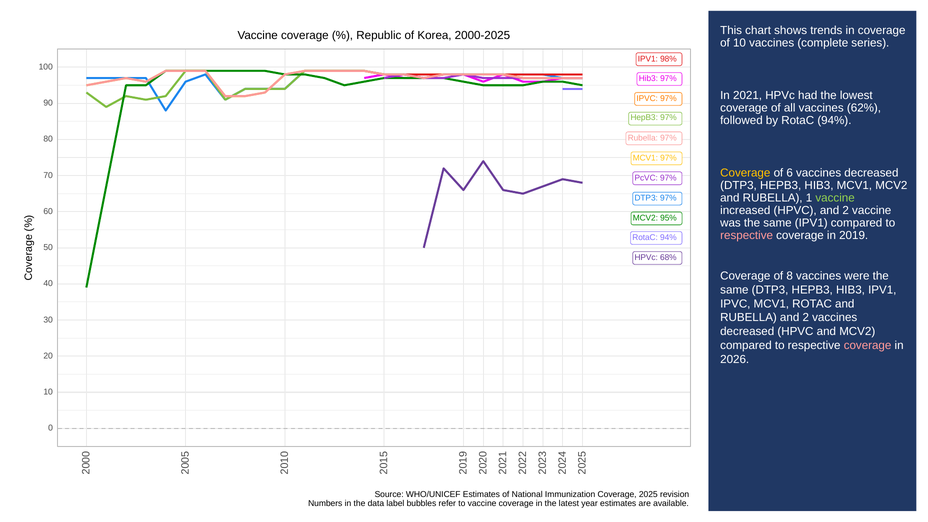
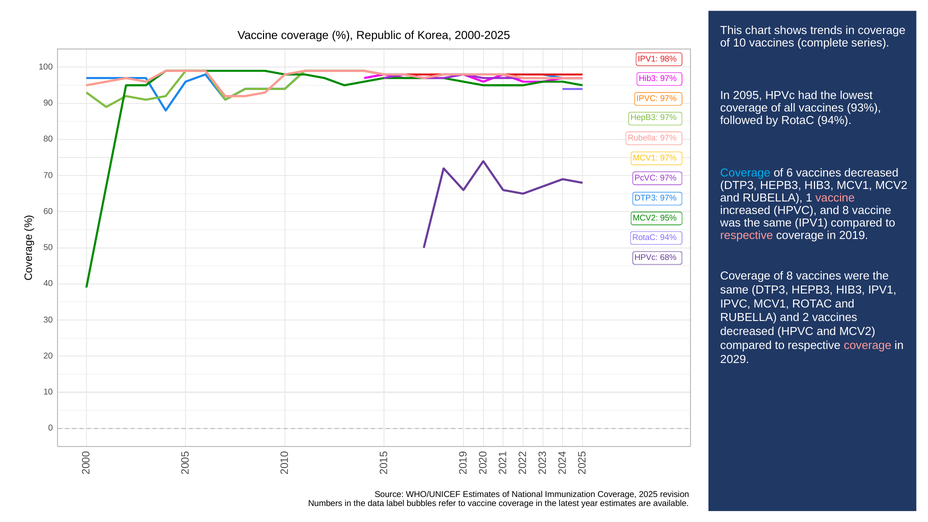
2021: 2021 -> 2095
62%: 62% -> 93%
Coverage at (745, 173) colour: yellow -> light blue
vaccine at (835, 198) colour: light green -> pink
HPVC and 2: 2 -> 8
2026: 2026 -> 2029
